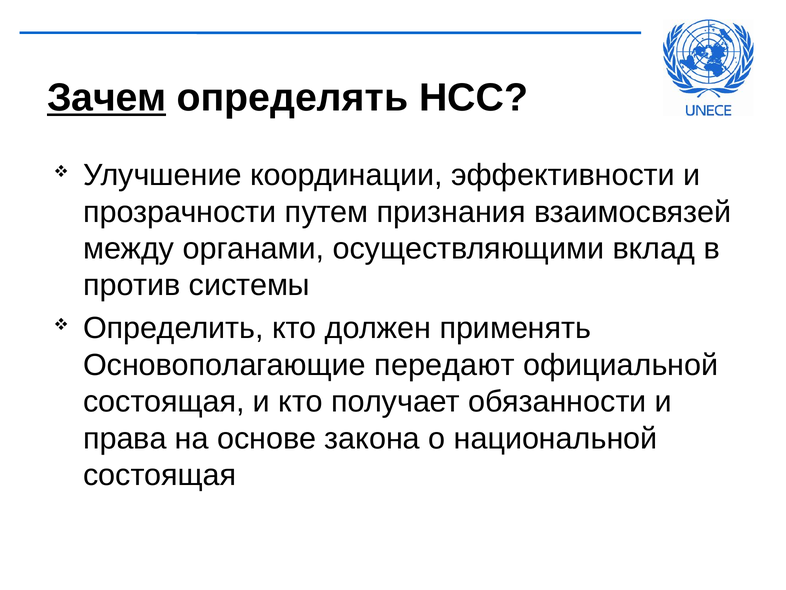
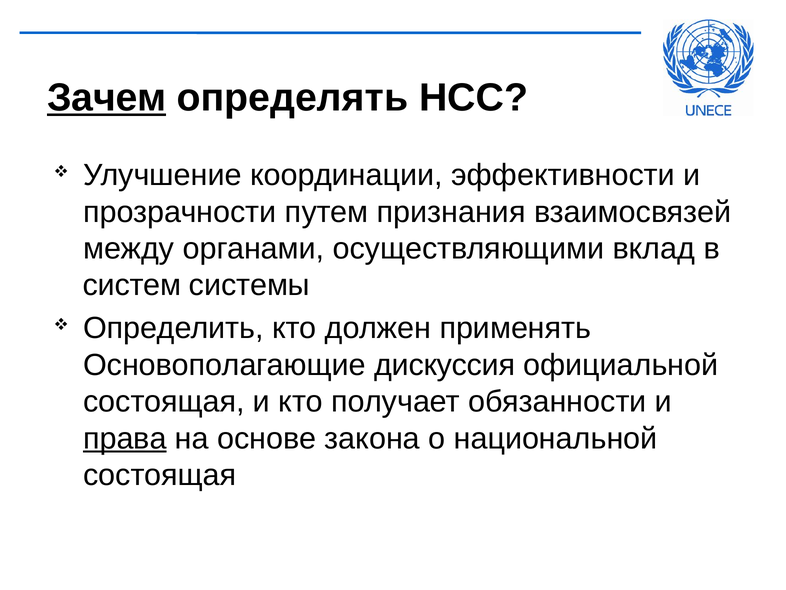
против: против -> систем
передают: передают -> дискуссия
права underline: none -> present
